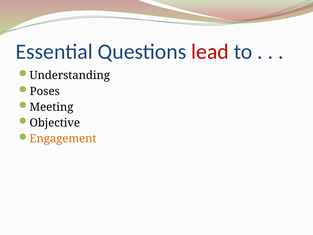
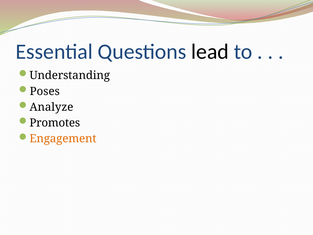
lead colour: red -> black
Meeting: Meeting -> Analyze
Objective: Objective -> Promotes
